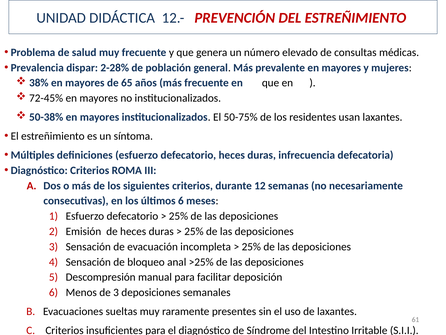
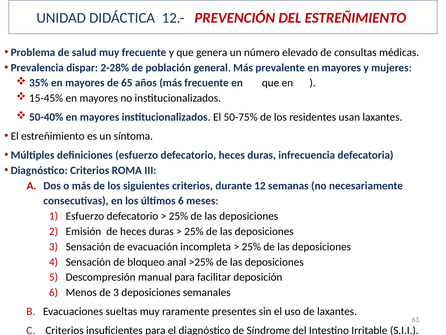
38%: 38% -> 35%
72-45%: 72-45% -> 15-45%
50-38%: 50-38% -> 50-40%
